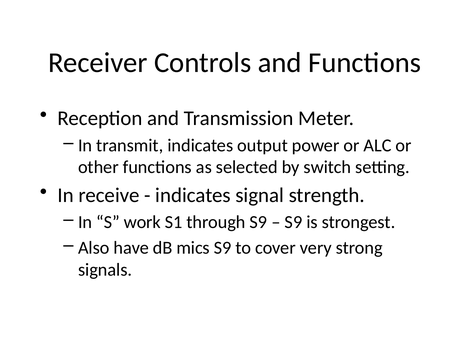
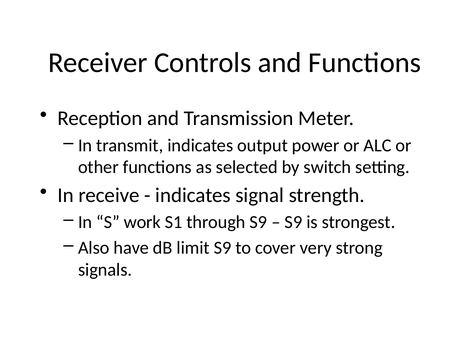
mics: mics -> limit
